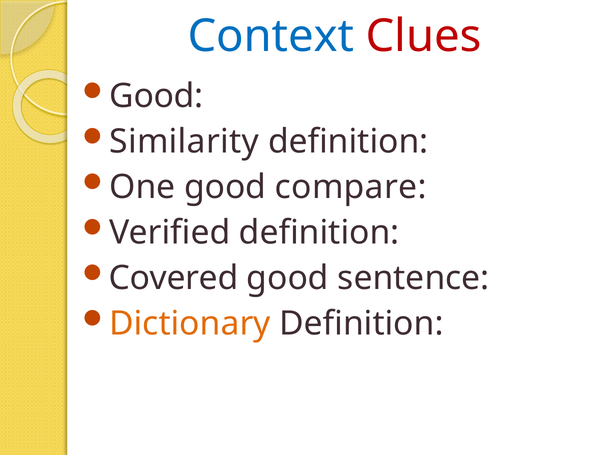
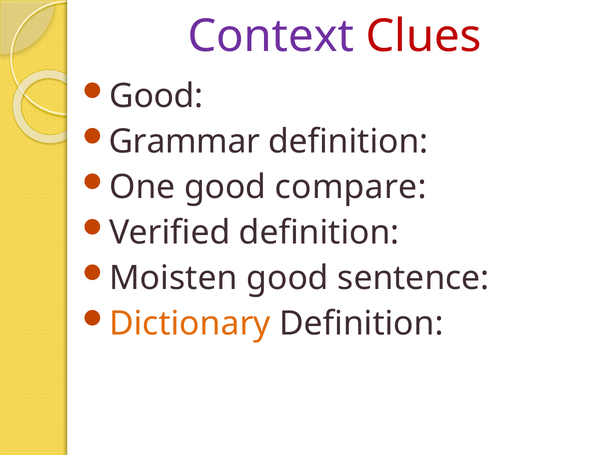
Context colour: blue -> purple
Similarity: Similarity -> Grammar
Covered: Covered -> Moisten
